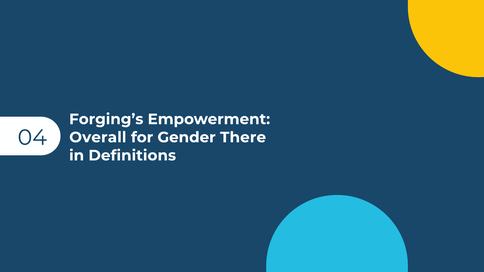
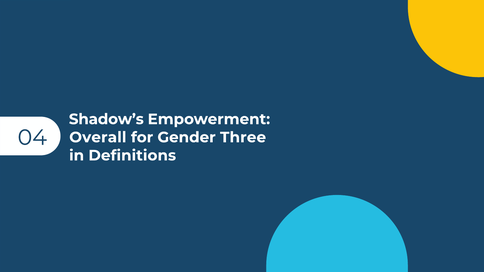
Forging’s: Forging’s -> Shadow’s
There: There -> Three
